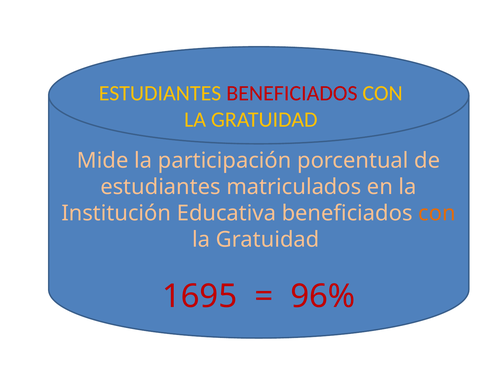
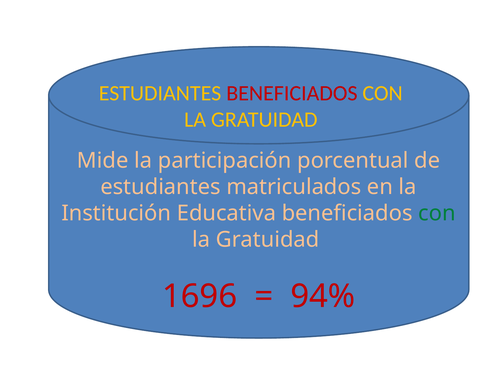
con at (437, 214) colour: orange -> green
1695: 1695 -> 1696
96%: 96% -> 94%
